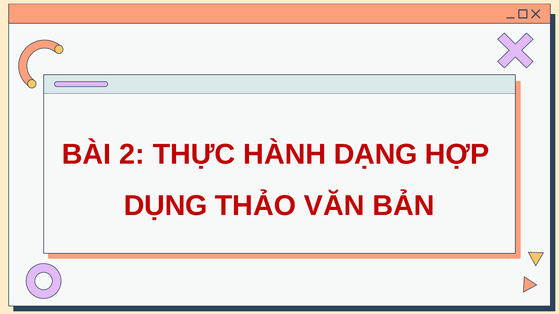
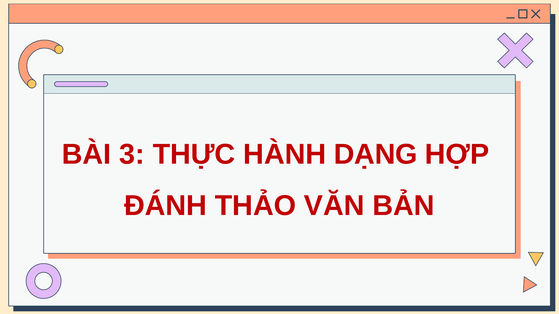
2: 2 -> 3
DỤNG: DỤNG -> ĐÁNH
